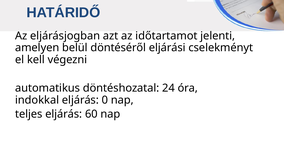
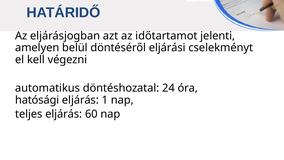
indokkal: indokkal -> hatósági
0: 0 -> 1
